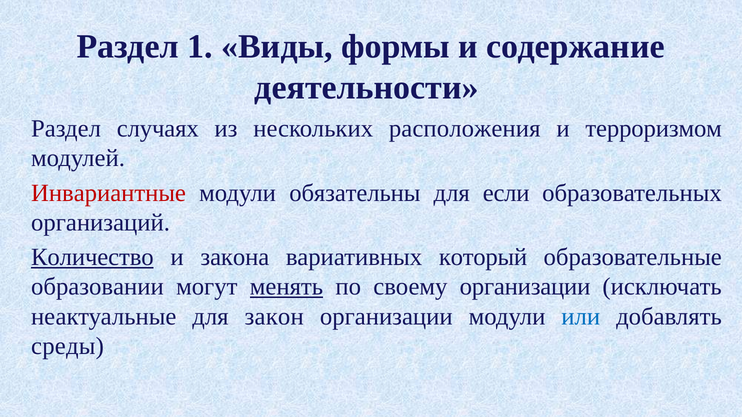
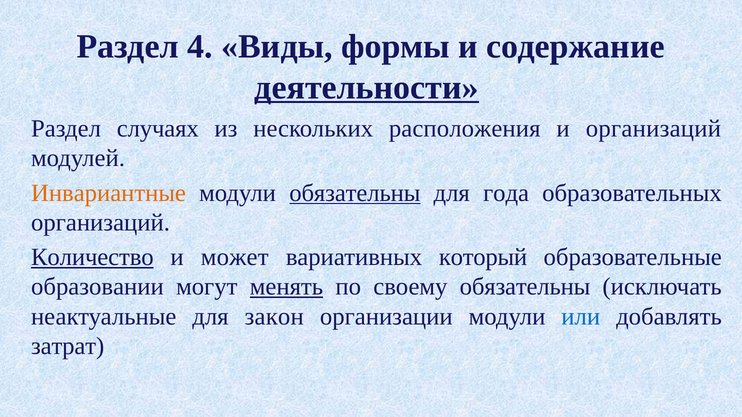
1: 1 -> 4
деятельности underline: none -> present
и терроризмом: терроризмом -> организаций
Инвариантные colour: red -> orange
обязательны at (355, 193) underline: none -> present
если: если -> года
закона: закона -> может
своему организации: организации -> обязательны
среды: среды -> затрат
